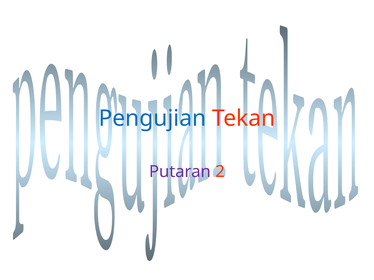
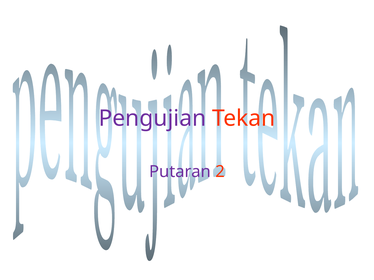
Pengujian colour: blue -> purple
